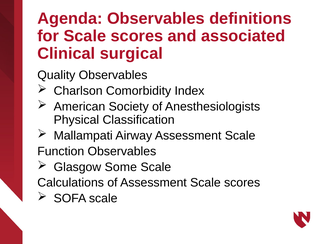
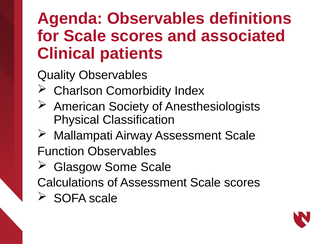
surgical: surgical -> patients
